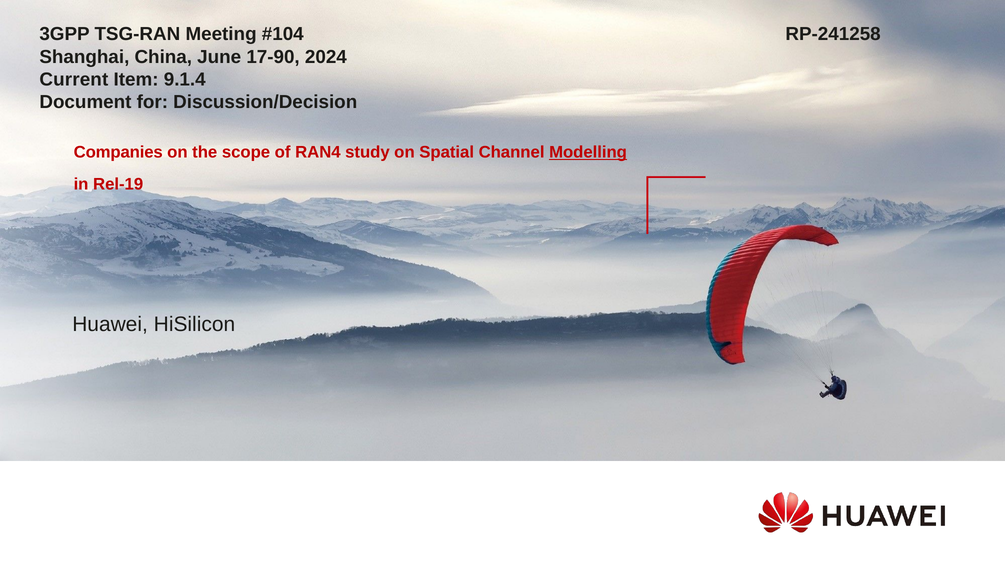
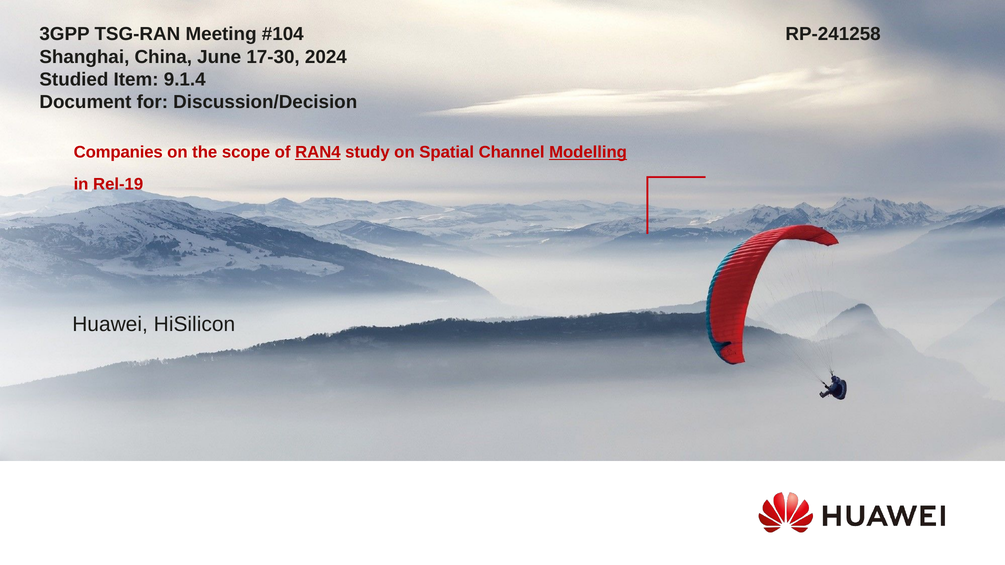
17-90: 17-90 -> 17-30
Current: Current -> Studied
RAN4 underline: none -> present
